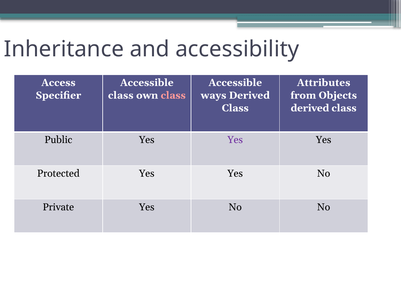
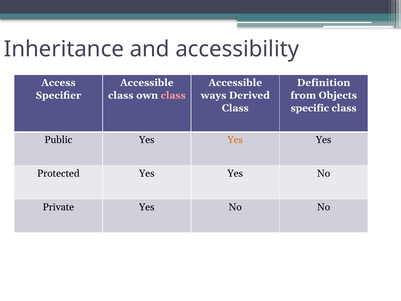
Attributes: Attributes -> Definition
derived at (310, 108): derived -> specific
Yes at (235, 140) colour: purple -> orange
